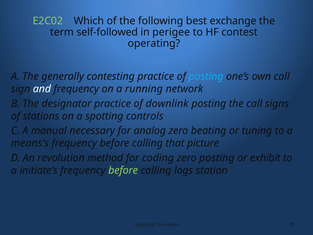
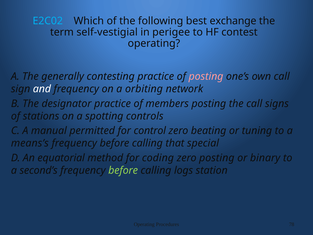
E2C02 colour: light green -> light blue
self-followed: self-followed -> self-vestigial
posting at (206, 76) colour: light blue -> pink
running: running -> orbiting
downlink: downlink -> members
necessary: necessary -> permitted
analog: analog -> control
picture: picture -> special
revolution: revolution -> equatorial
exhibit: exhibit -> binary
initiate’s: initiate’s -> second’s
